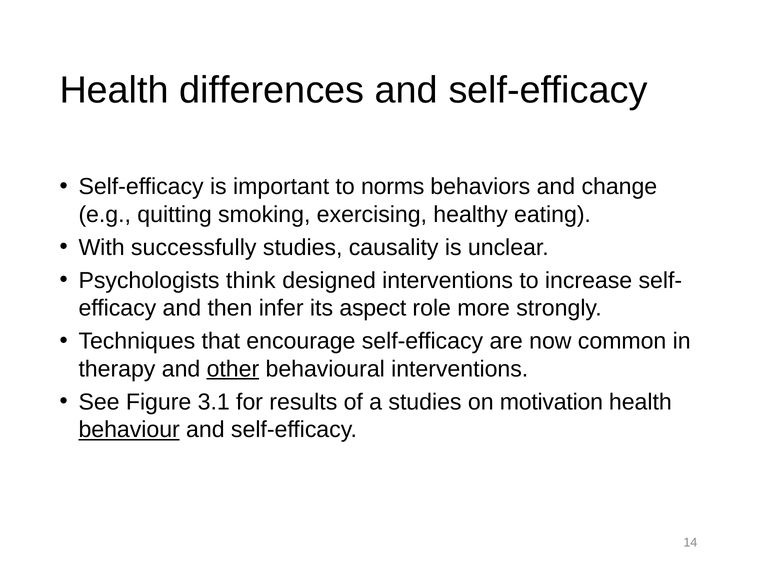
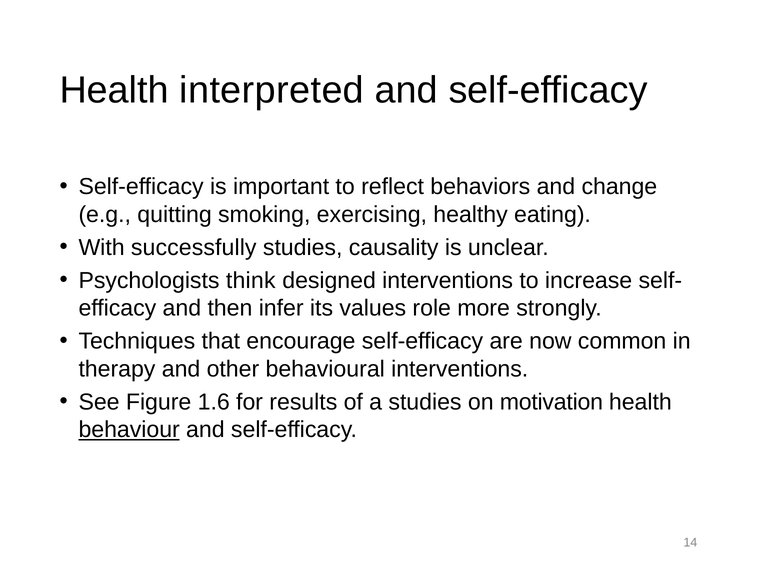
differences: differences -> interpreted
norms: norms -> reflect
aspect: aspect -> values
other underline: present -> none
3.1: 3.1 -> 1.6
